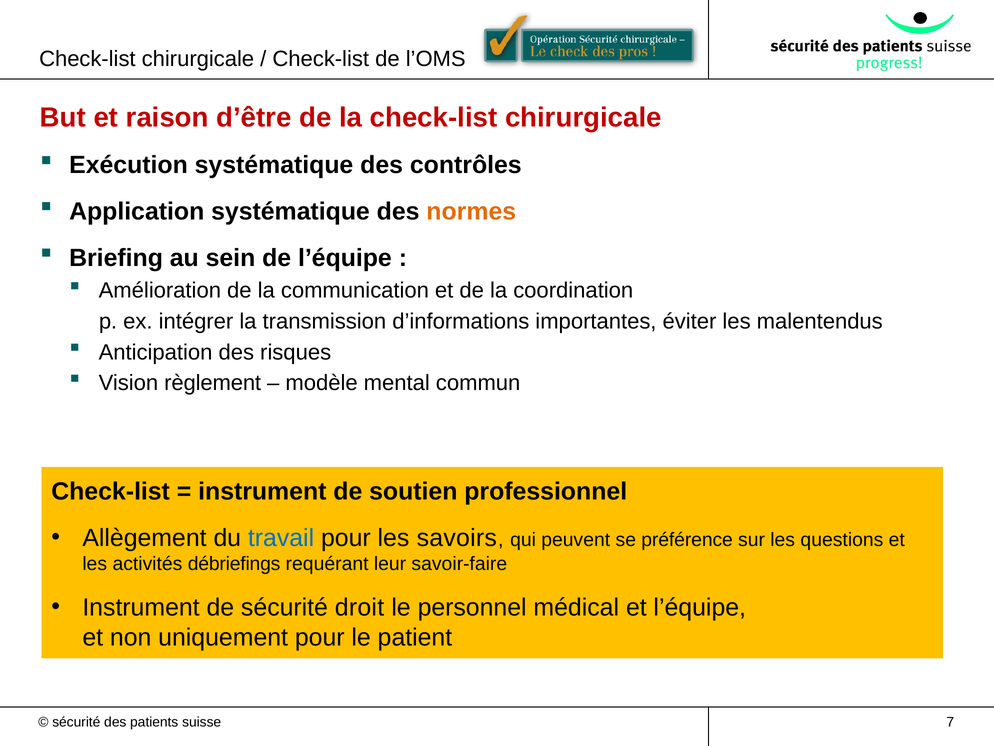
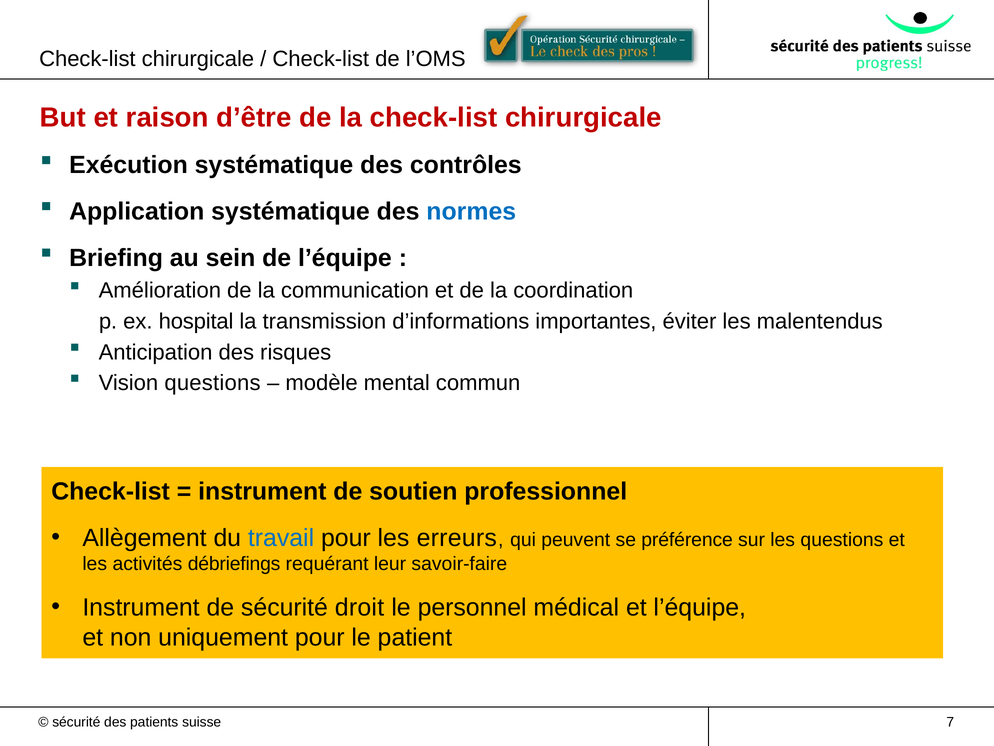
normes colour: orange -> blue
intégrer: intégrer -> hospital
Vision règlement: règlement -> questions
savoirs: savoirs -> erreurs
